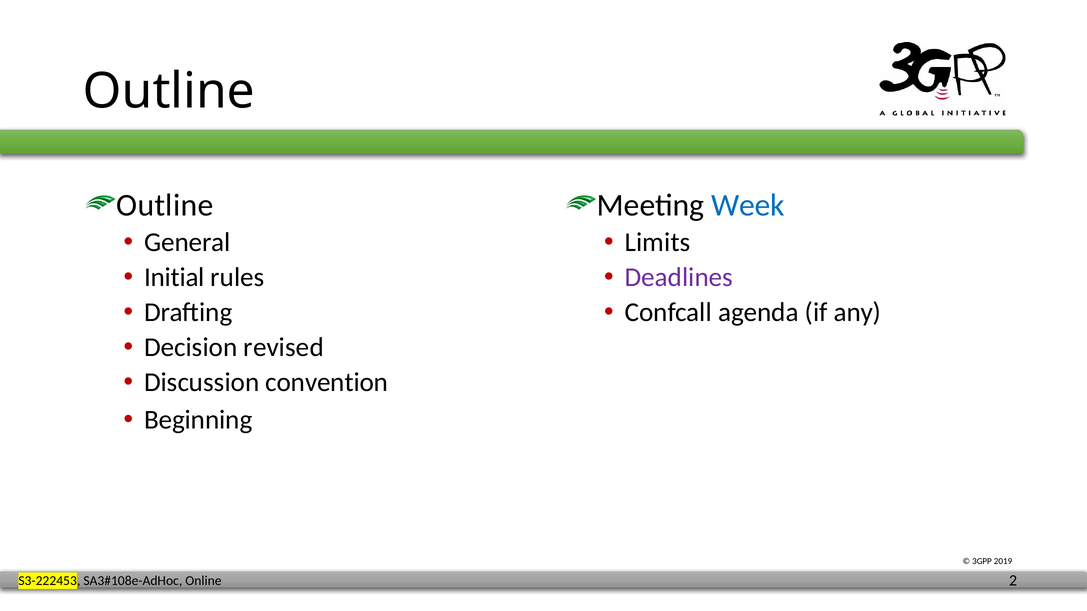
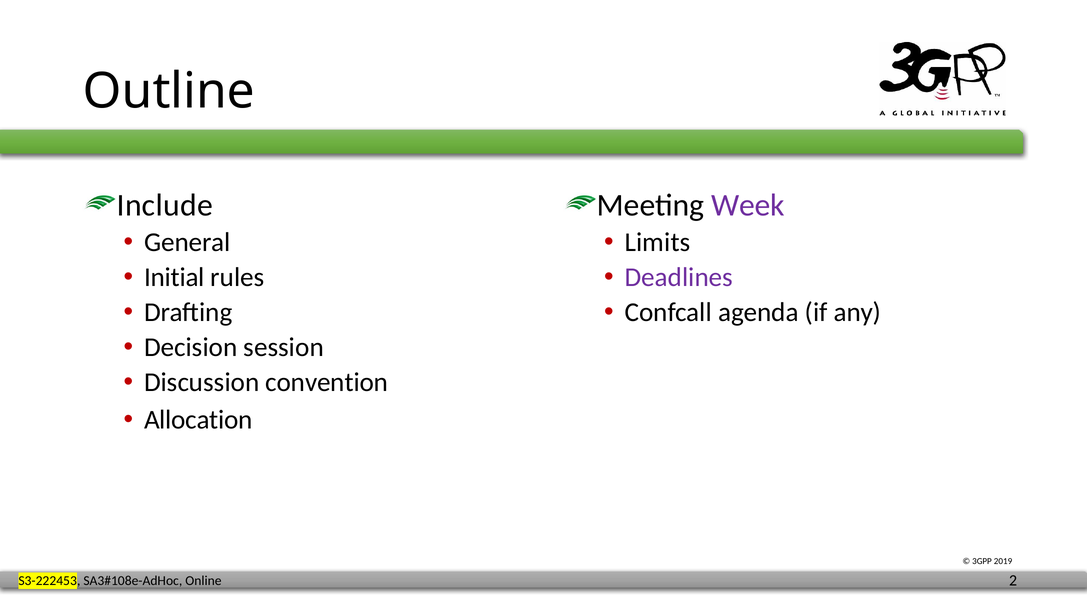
Outline at (165, 205): Outline -> Include
Week colour: blue -> purple
revised: revised -> session
Beginning: Beginning -> Allocation
